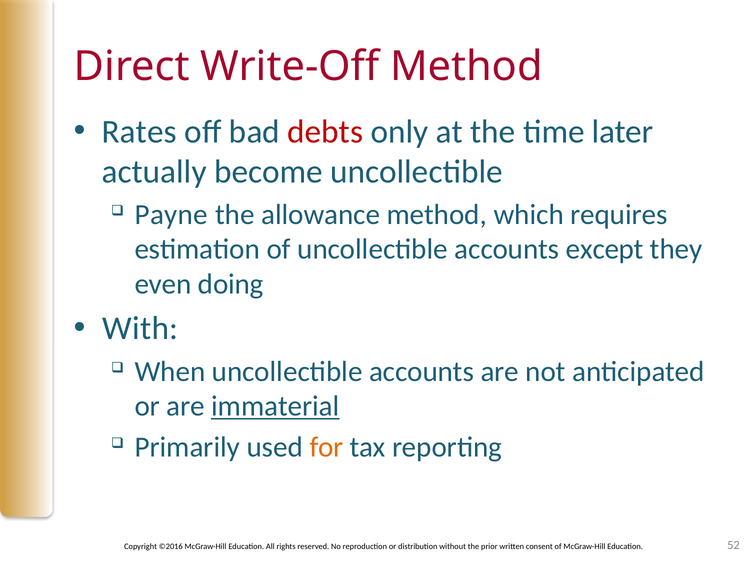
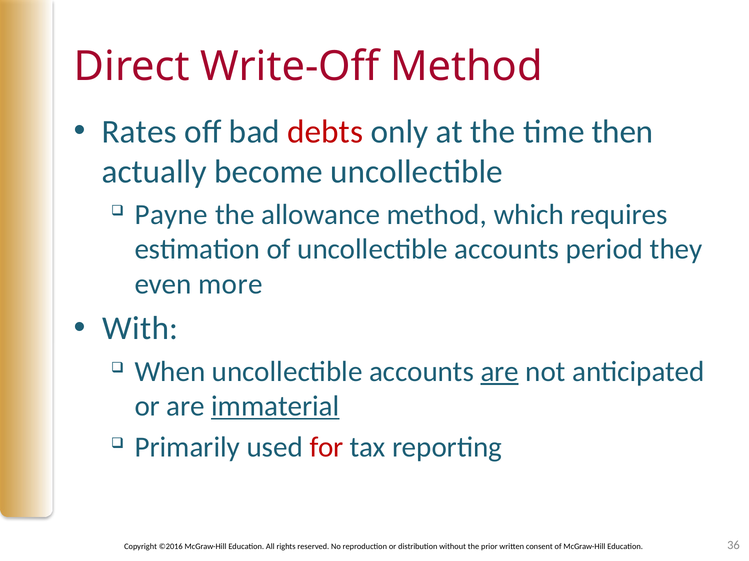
later: later -> then
except: except -> period
doing: doing -> more
are at (500, 372) underline: none -> present
for colour: orange -> red
52: 52 -> 36
